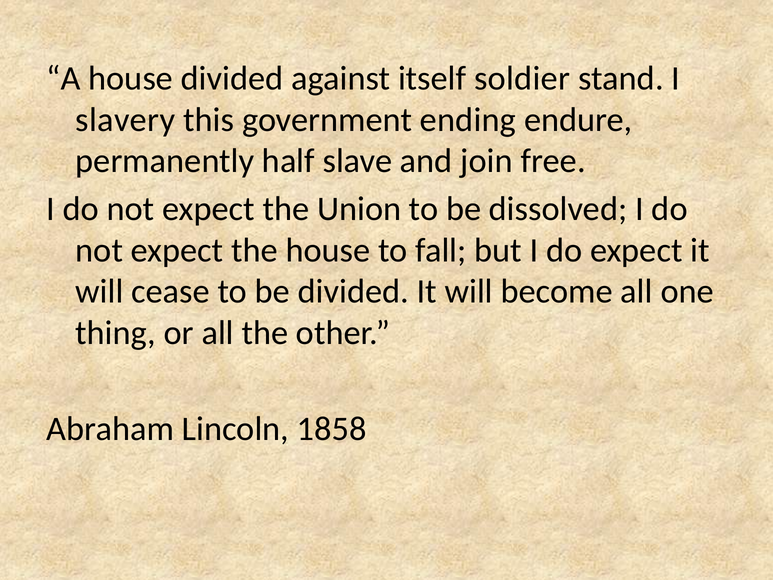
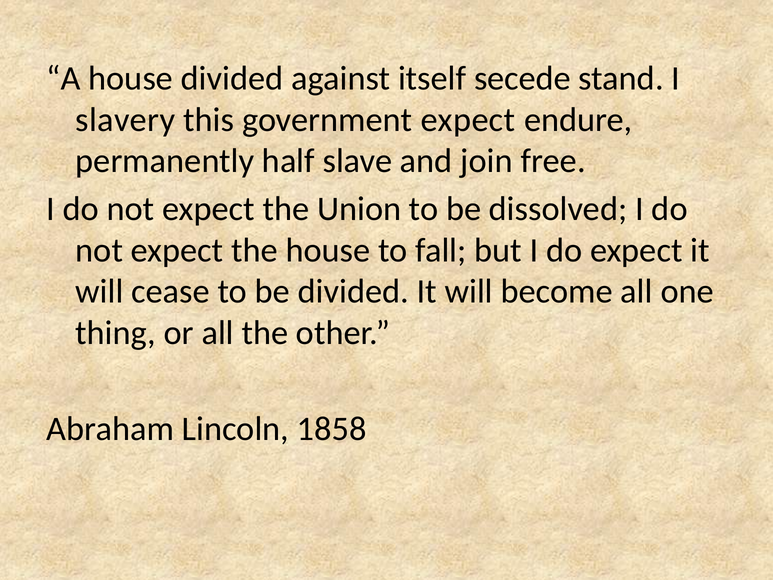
soldier: soldier -> secede
government ending: ending -> expect
